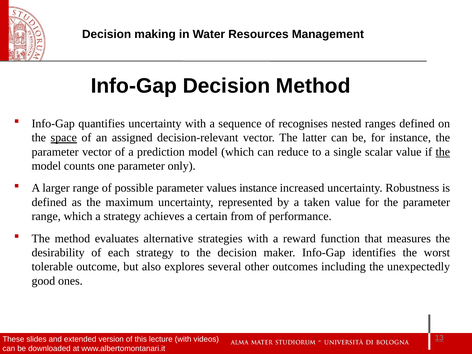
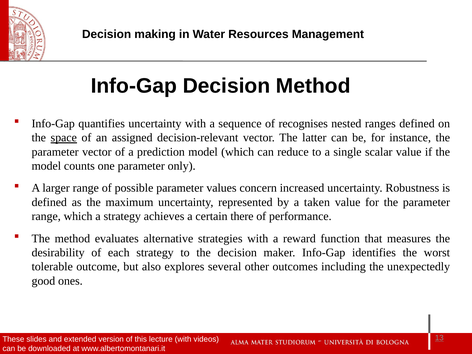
the at (443, 152) underline: present -> none
values instance: instance -> concern
from: from -> there
